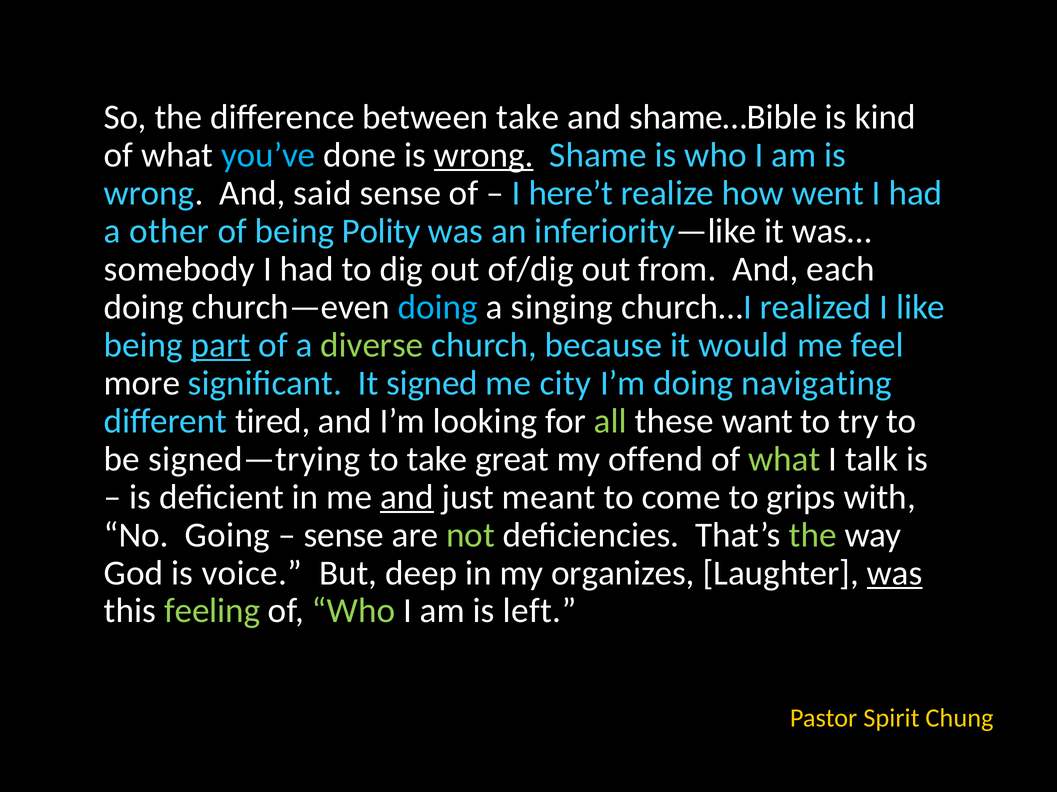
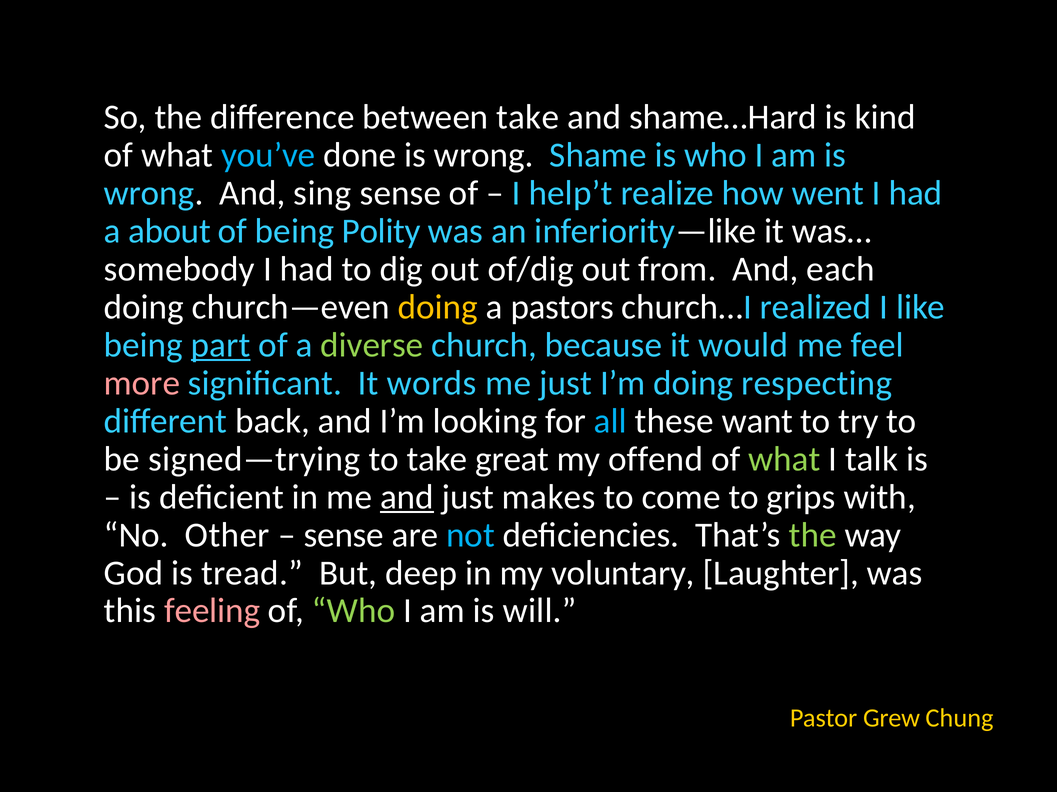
shame…Bible: shame…Bible -> shame…Hard
wrong at (484, 155) underline: present -> none
said: said -> sing
here’t: here’t -> help’t
other: other -> about
doing at (438, 307) colour: light blue -> yellow
singing: singing -> pastors
more colour: white -> pink
signed: signed -> words
me city: city -> just
navigating: navigating -> respecting
tired: tired -> back
all colour: light green -> light blue
meant: meant -> makes
Going: Going -> Other
not colour: light green -> light blue
voice: voice -> tread
organizes: organizes -> voluntary
was at (895, 573) underline: present -> none
feeling colour: light green -> pink
left: left -> will
Spirit: Spirit -> Grew
